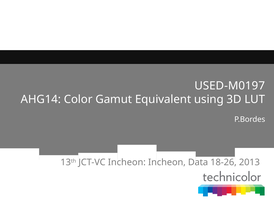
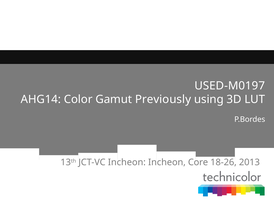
Equivalent: Equivalent -> Previously
Data: Data -> Core
